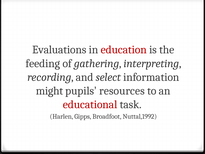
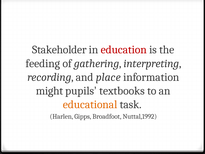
Evaluations: Evaluations -> Stakeholder
select: select -> place
resources: resources -> textbooks
educational colour: red -> orange
